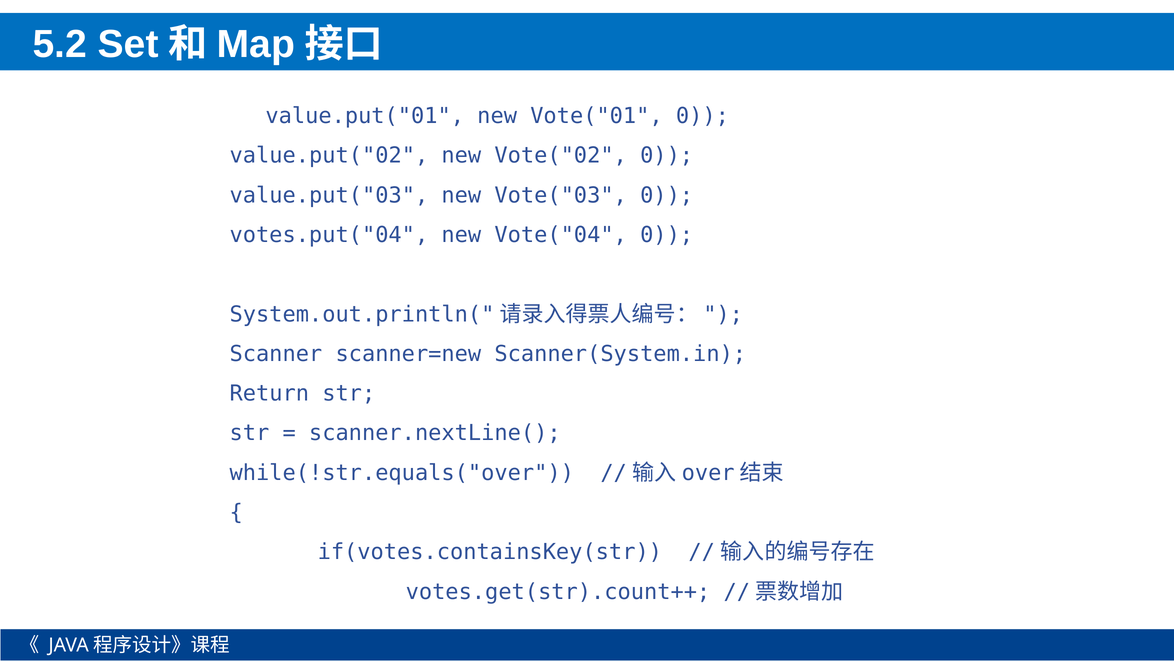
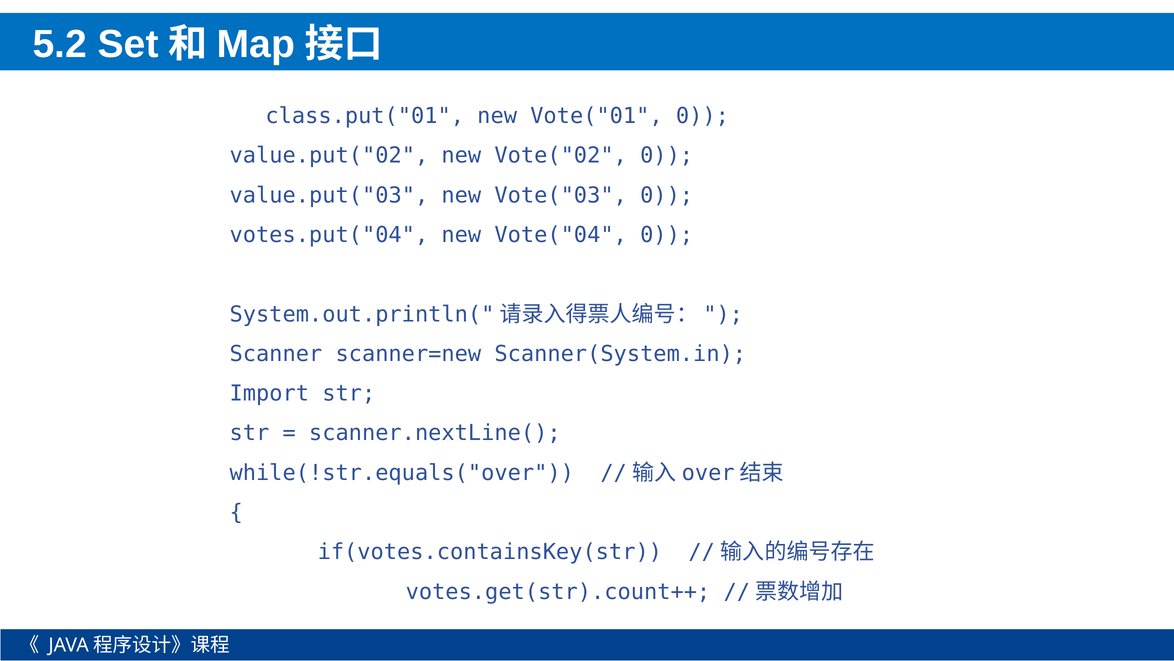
value.put("01: value.put("01 -> class.put("01
Return: Return -> Import
